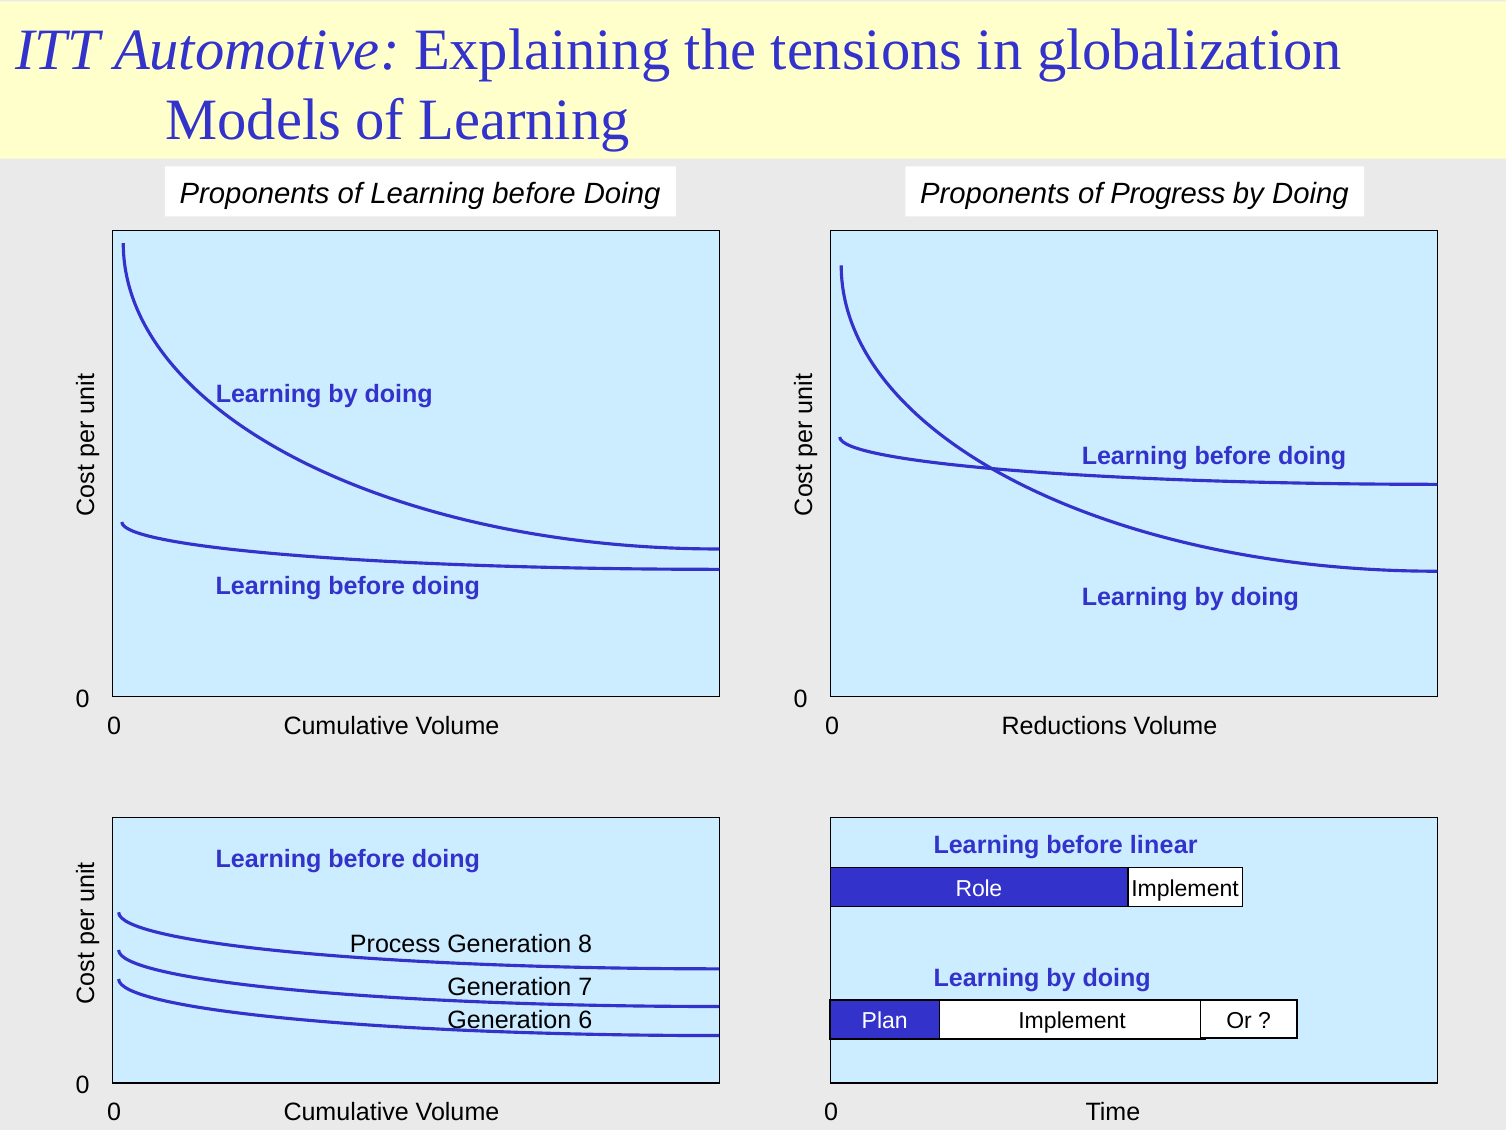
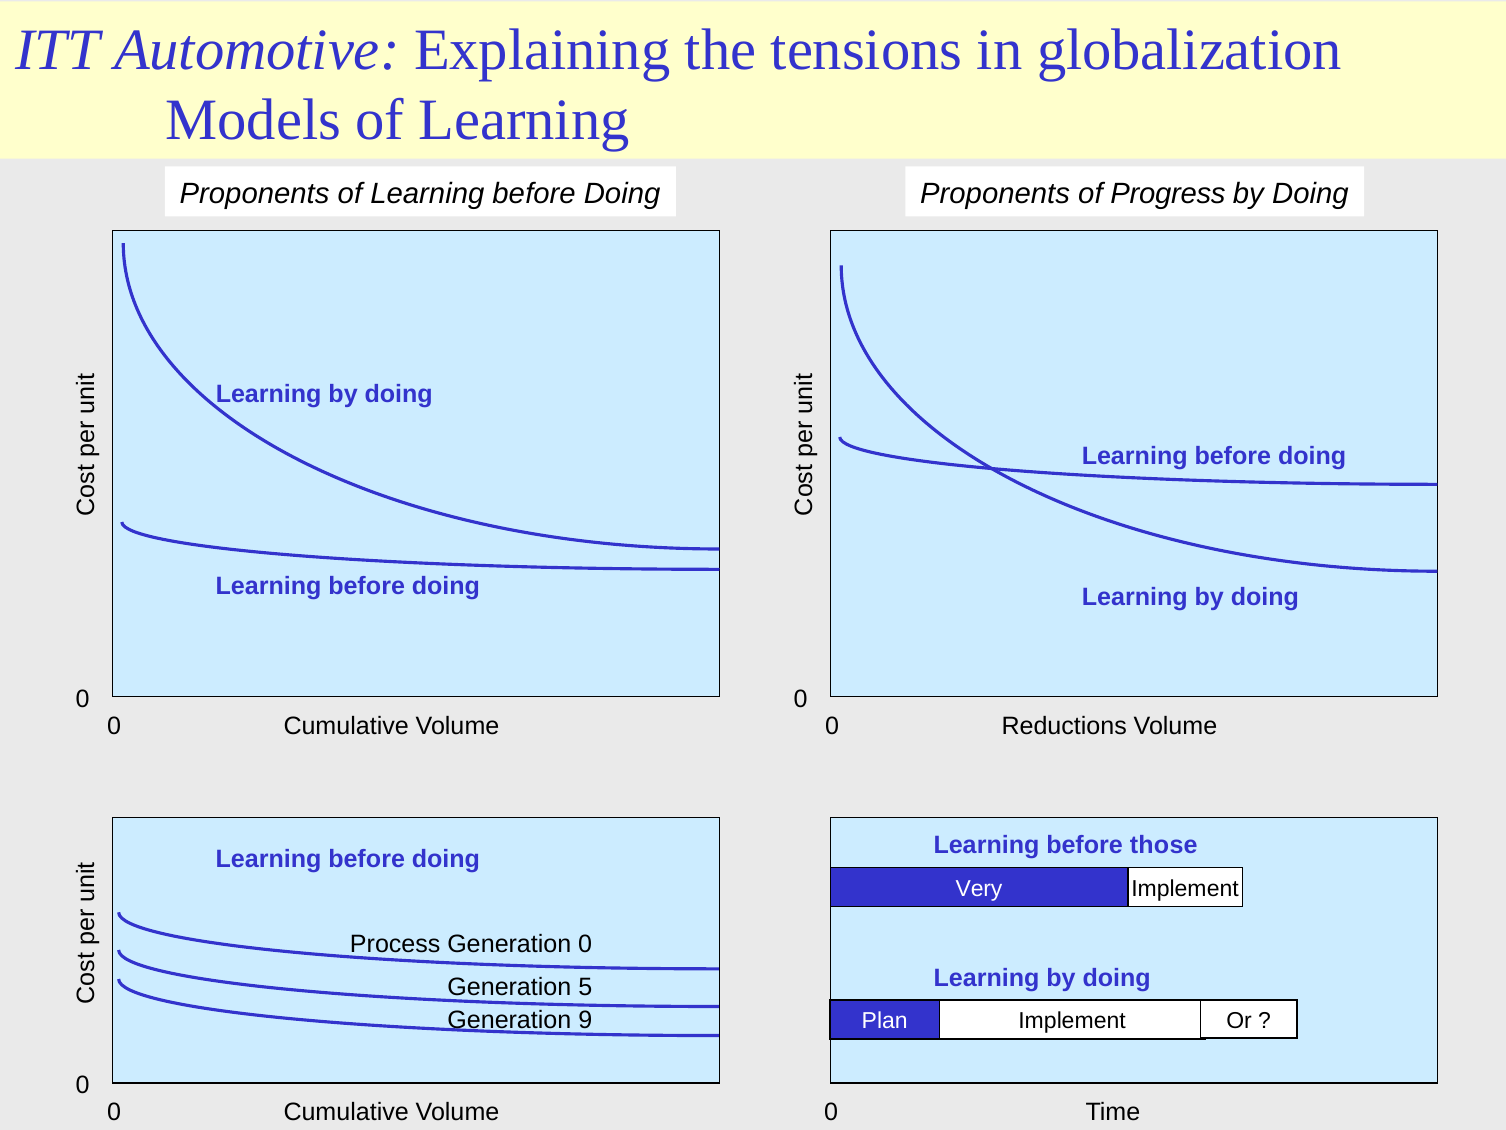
linear: linear -> those
Role: Role -> Very
Generation 8: 8 -> 0
7: 7 -> 5
6: 6 -> 9
